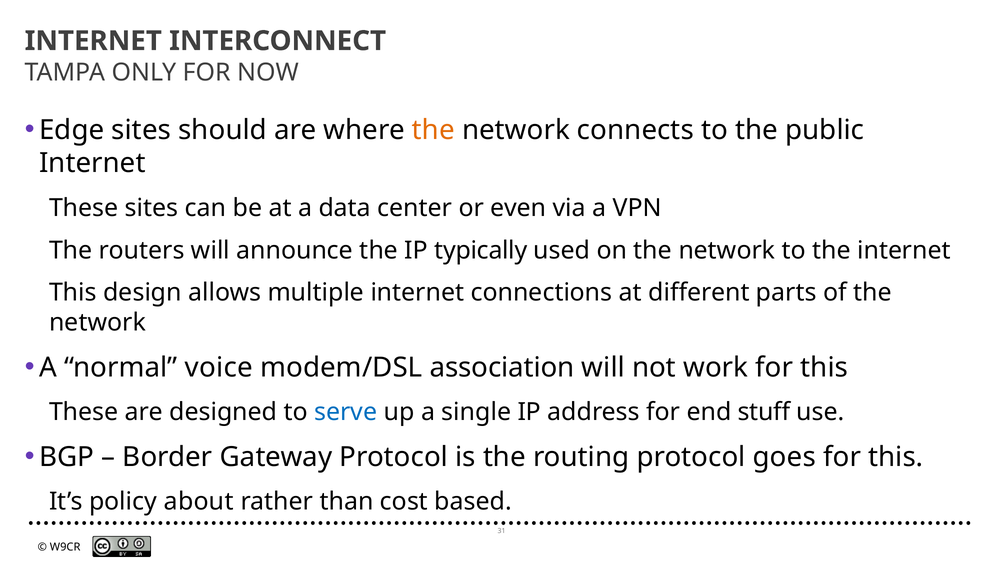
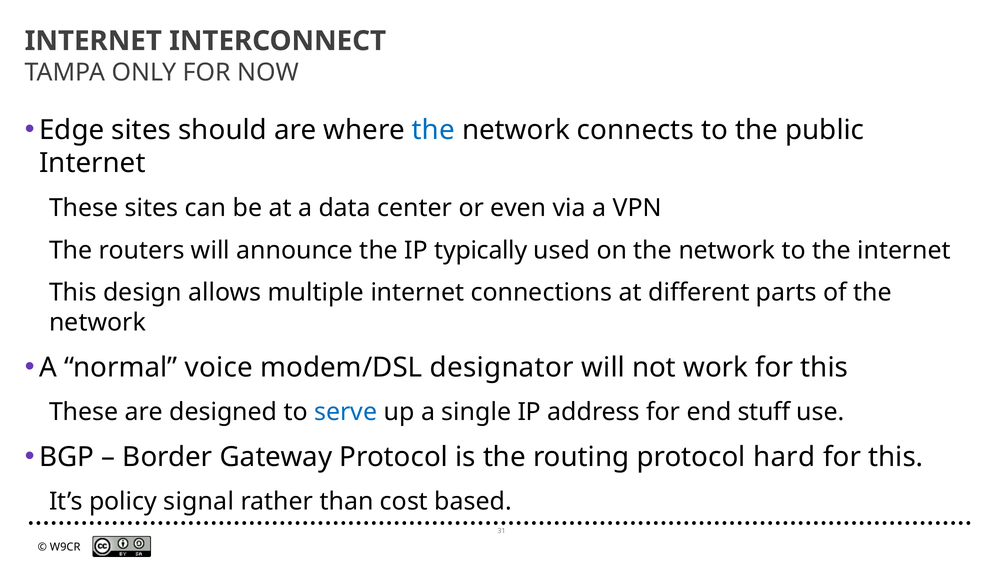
the at (433, 130) colour: orange -> blue
association: association -> designator
goes: goes -> hard
about: about -> signal
